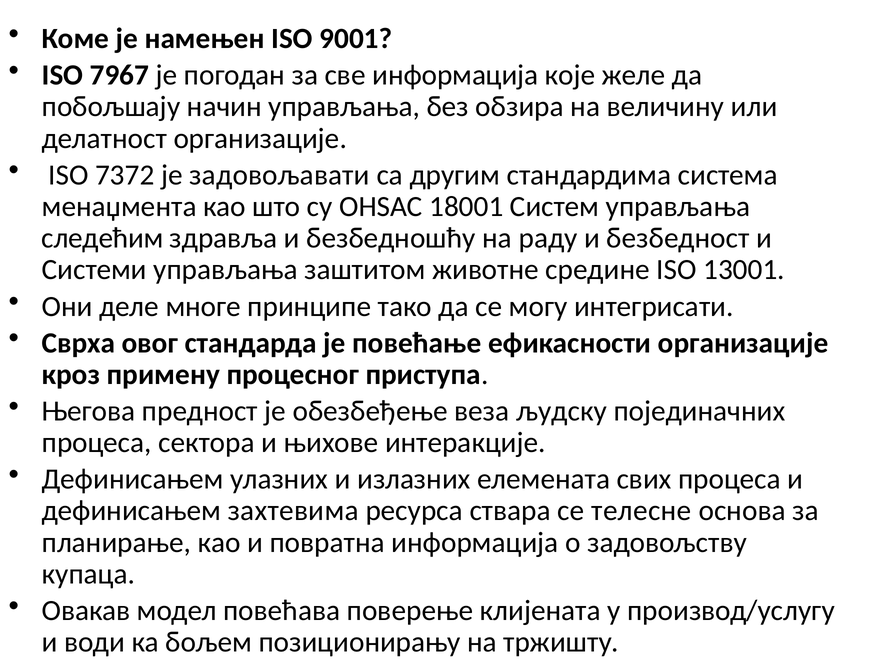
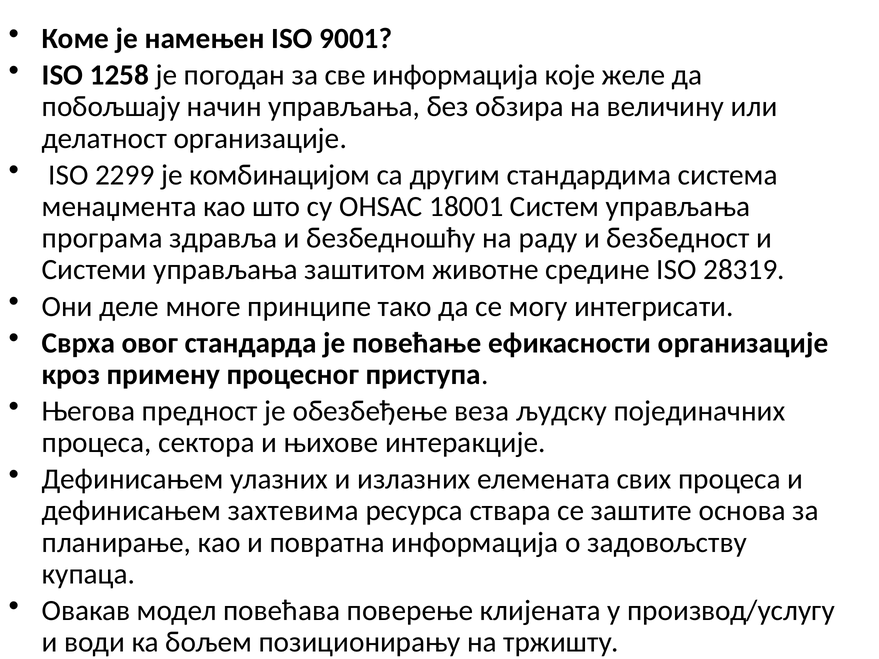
7967: 7967 -> 1258
7372: 7372 -> 2299
задовољавати: задовољавати -> комбинацијом
следећим: следећим -> програма
13001: 13001 -> 28319
телесне: телесне -> заштите
